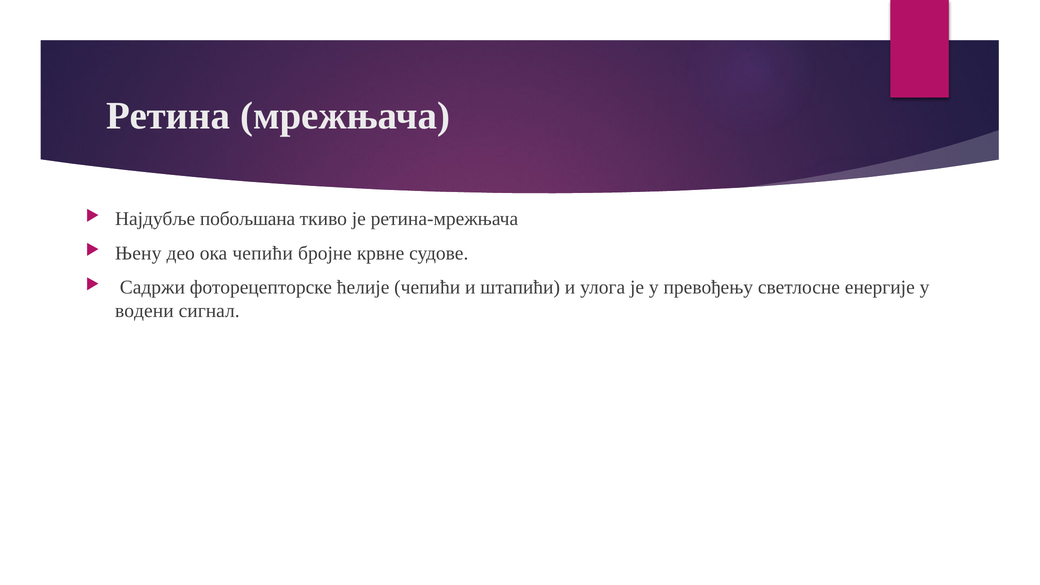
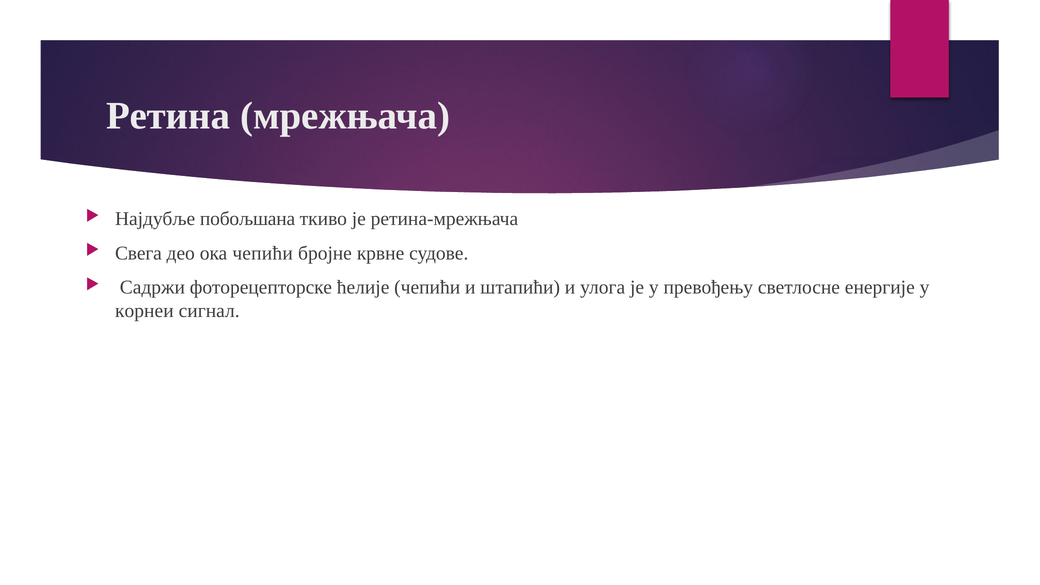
Њену: Њену -> Свега
водени: водени -> корнеи
